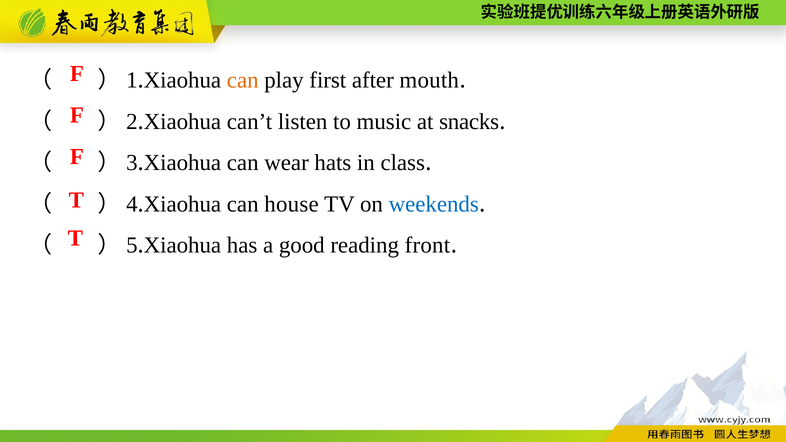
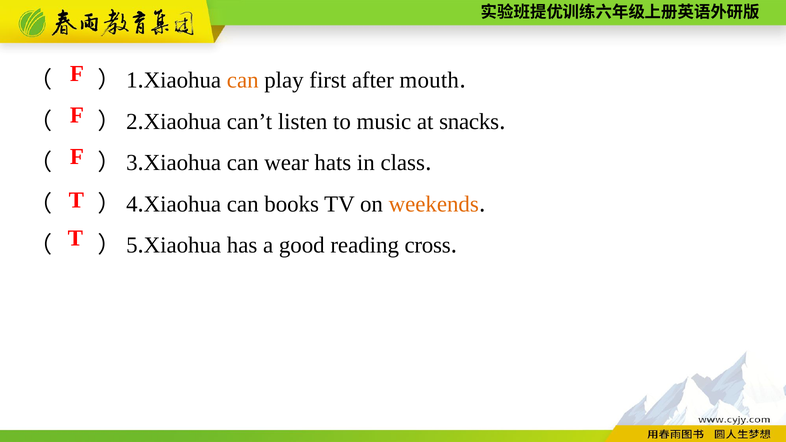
house: house -> books
weekends colour: blue -> orange
front: front -> cross
